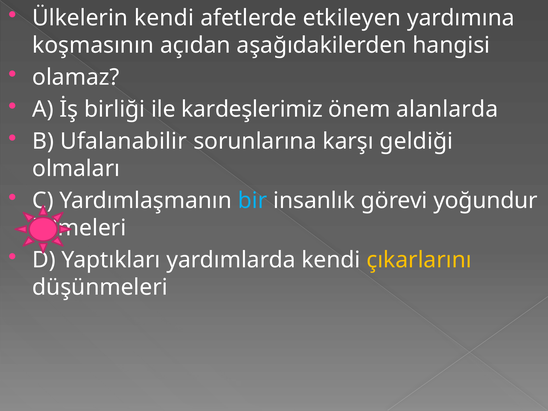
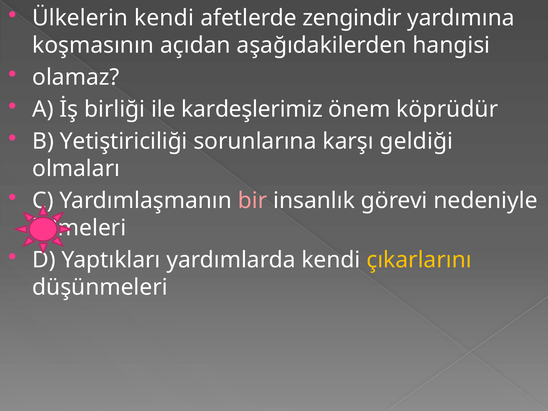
etkileyen: etkileyen -> zengindir
alanlarda: alanlarda -> köprüdür
Ufalanabilir: Ufalanabilir -> Yetiştiriciliği
bir colour: light blue -> pink
yoğundur: yoğundur -> nedeniyle
